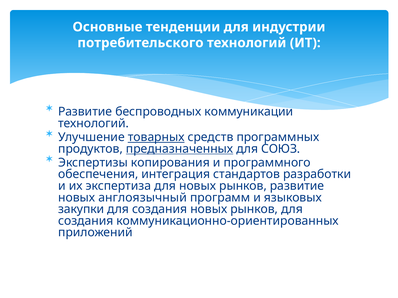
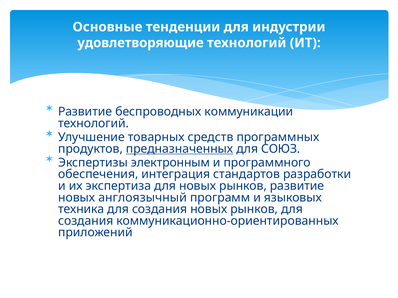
потребительского: потребительского -> удовлетворяющие
товарных underline: present -> none
копирования: копирования -> электронным
закупки: закупки -> техника
